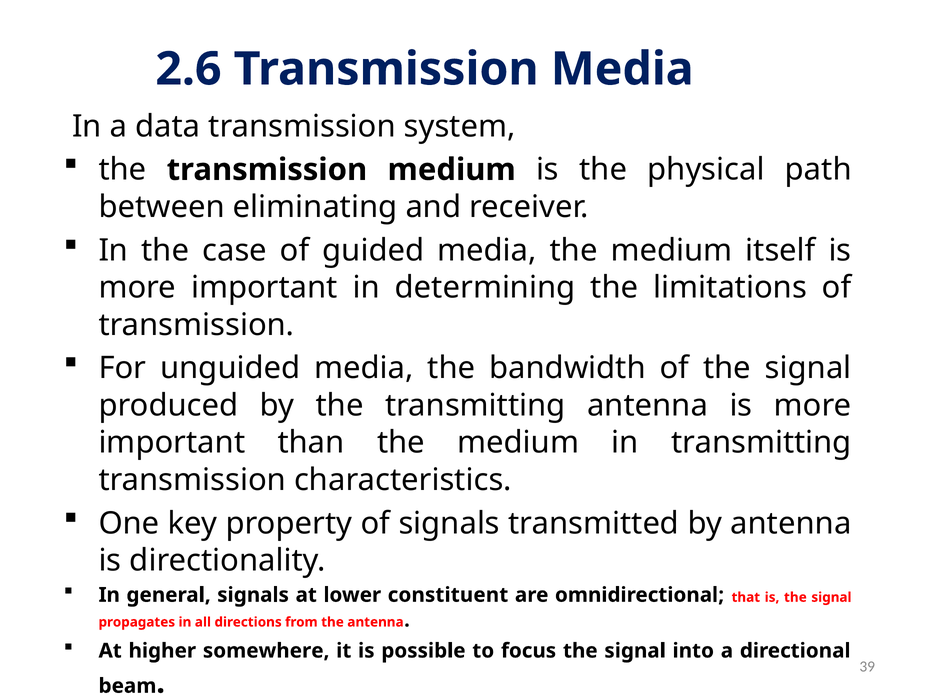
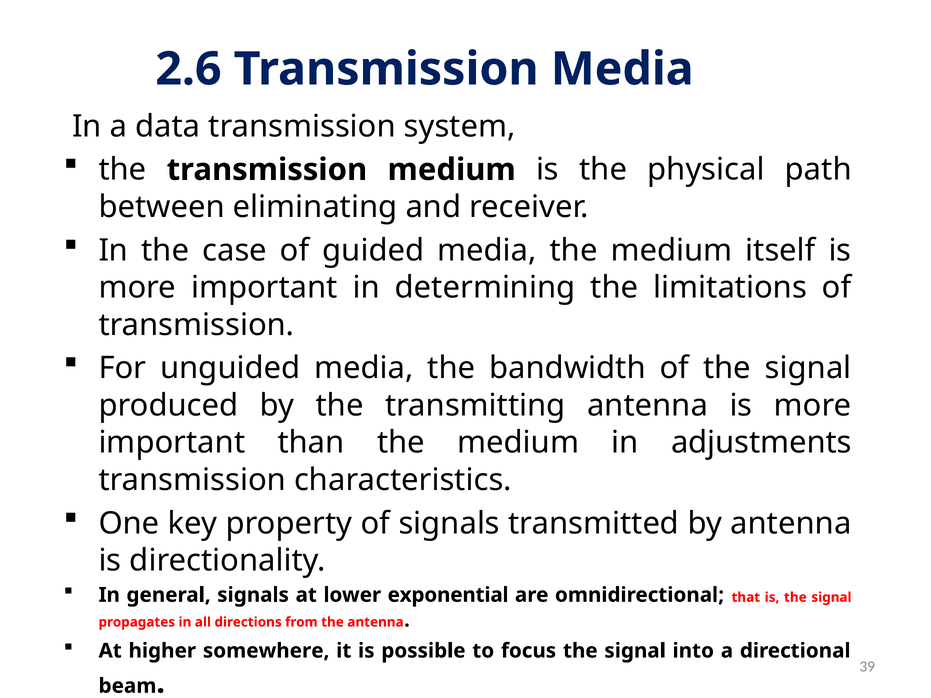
in transmitting: transmitting -> adjustments
constituent: constituent -> exponential
